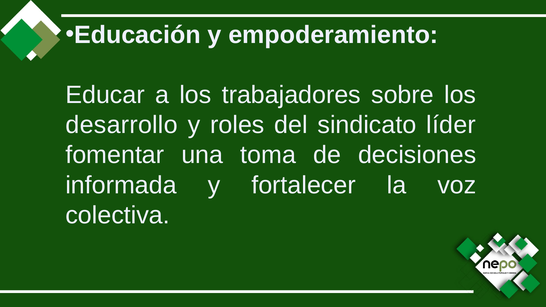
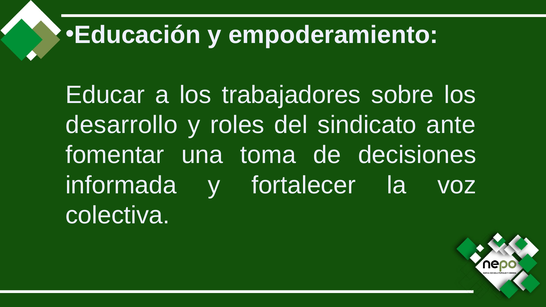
líder: líder -> ante
